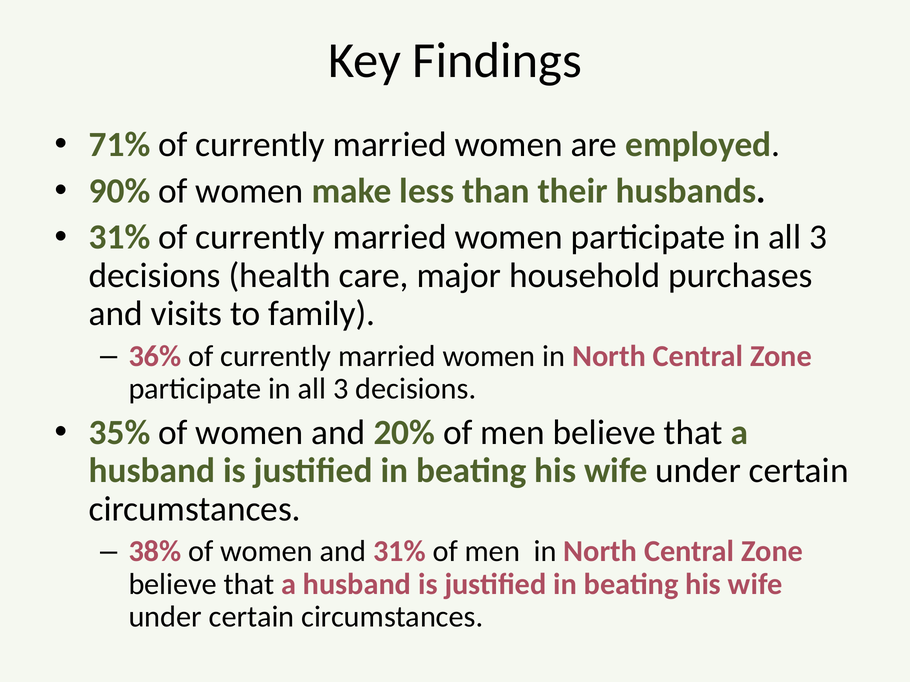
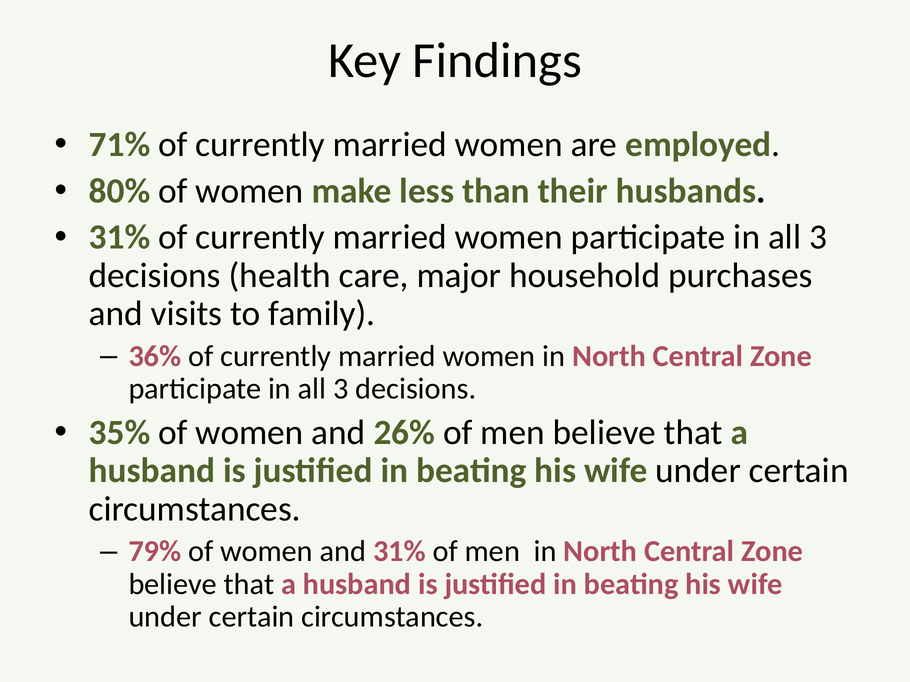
90%: 90% -> 80%
20%: 20% -> 26%
38%: 38% -> 79%
